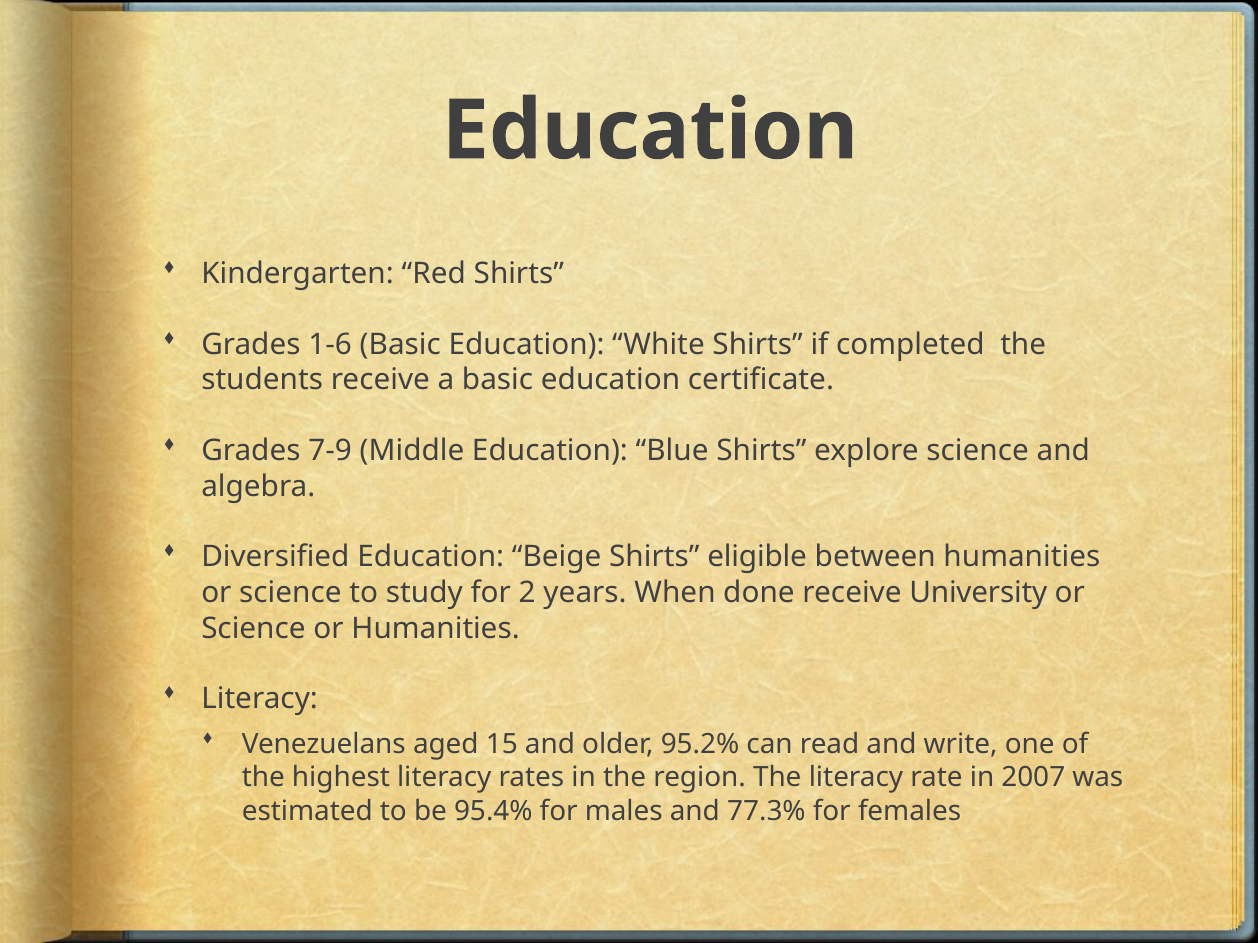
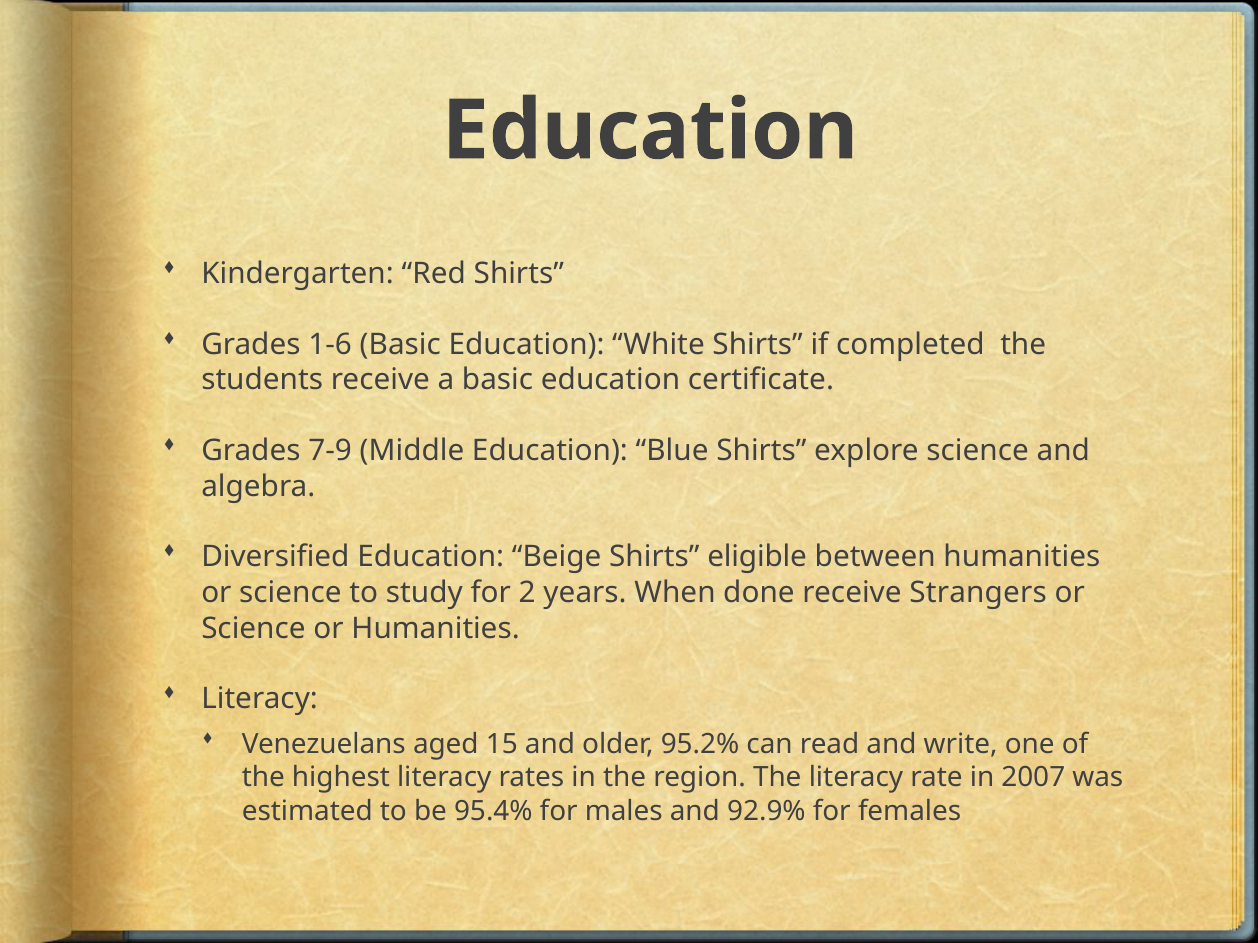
University: University -> Strangers
77.3%: 77.3% -> 92.9%
